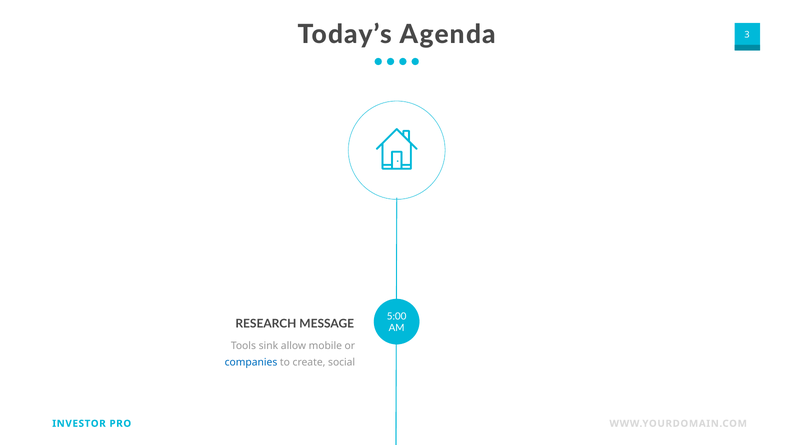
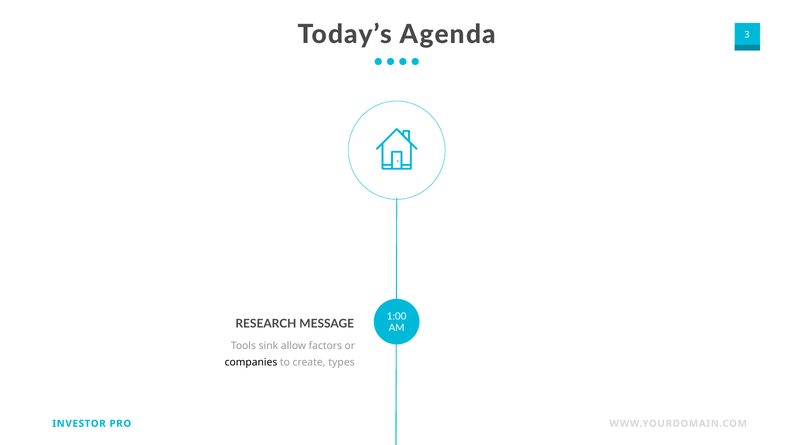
5:00: 5:00 -> 1:00
mobile: mobile -> factors
companies colour: blue -> black
social: social -> types
